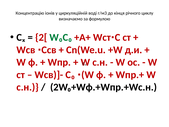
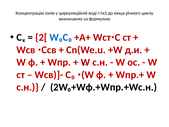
W₀C₀ colour: green -> blue
